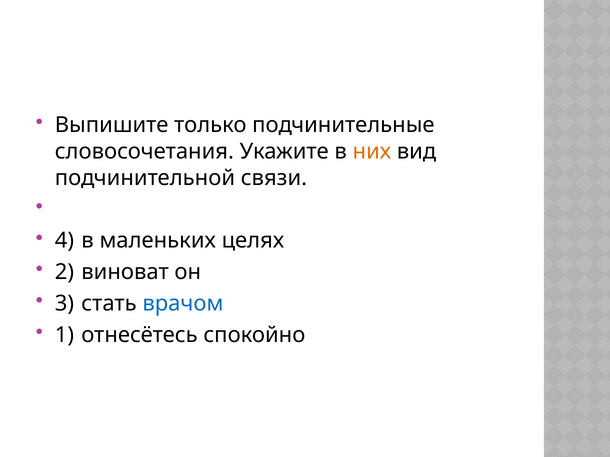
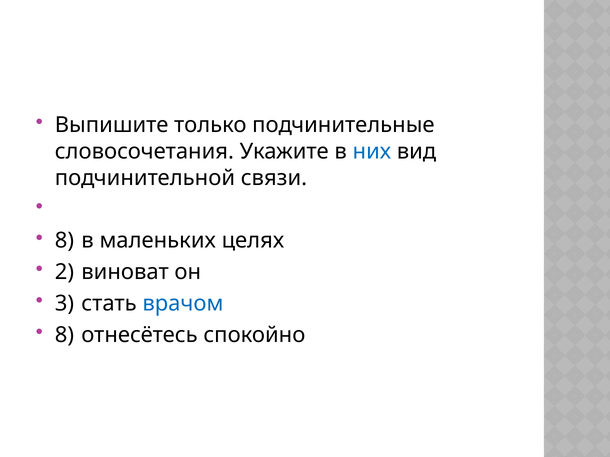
них colour: orange -> blue
4 at (64, 241): 4 -> 8
1 at (64, 336): 1 -> 8
